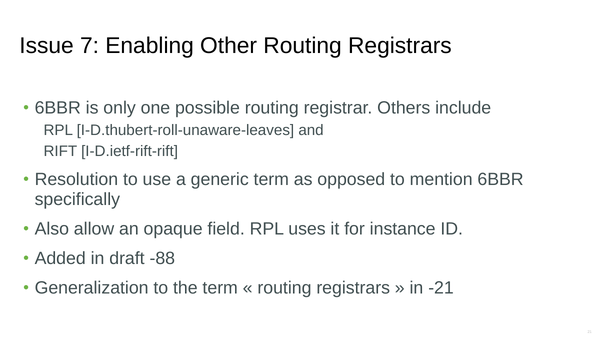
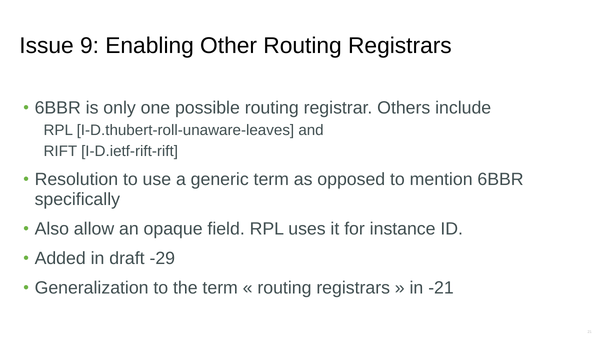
7: 7 -> 9
-88: -88 -> -29
